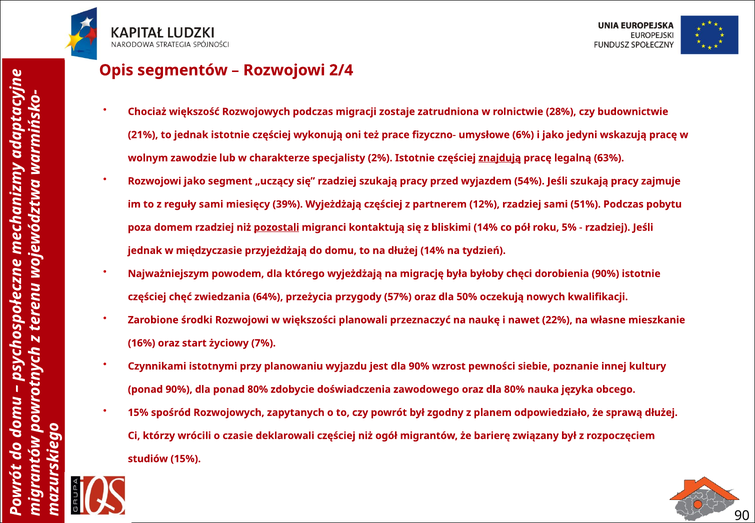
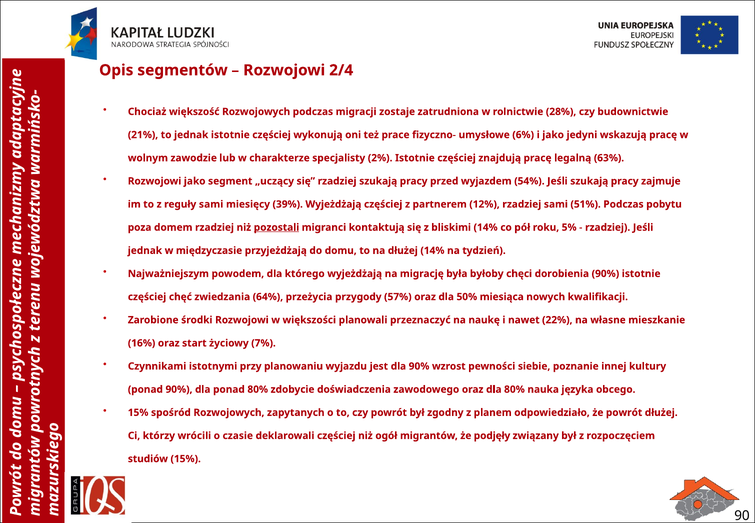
znajdują underline: present -> none
oczekują: oczekują -> miesiąca
że sprawą: sprawą -> powrót
barierę: barierę -> podjęły
